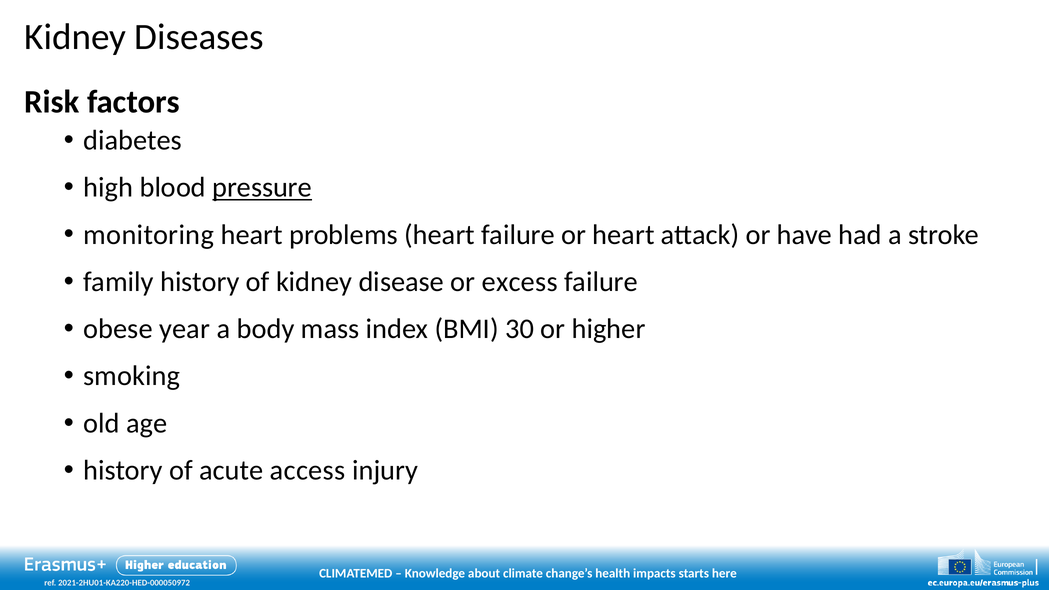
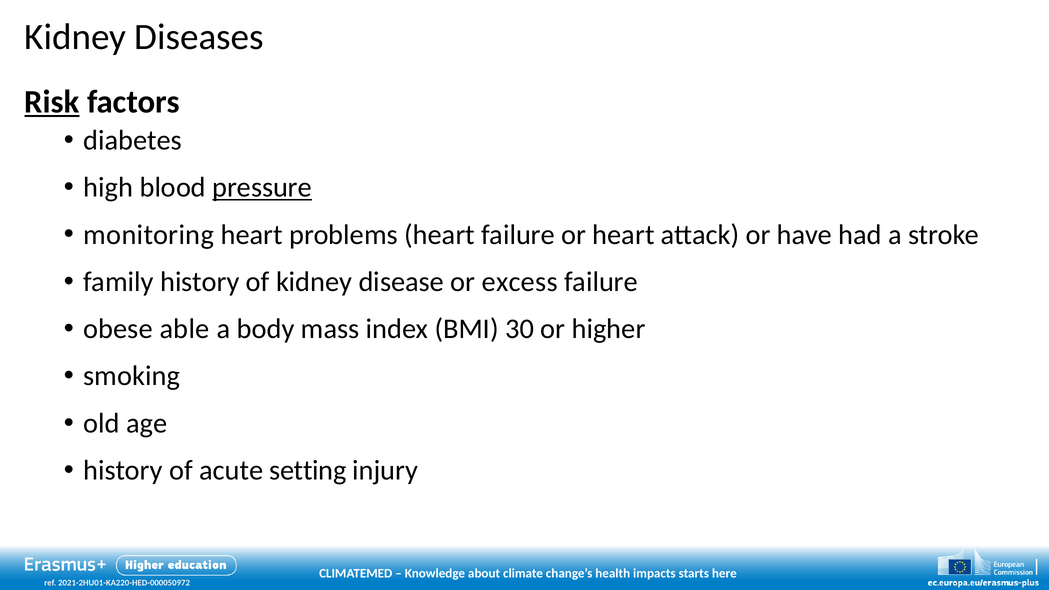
Risk underline: none -> present
year: year -> able
access: access -> setting
